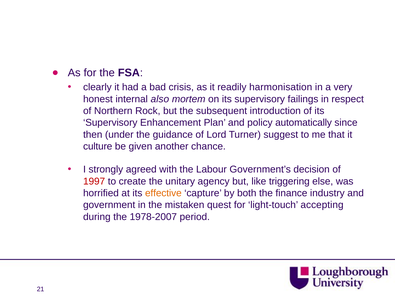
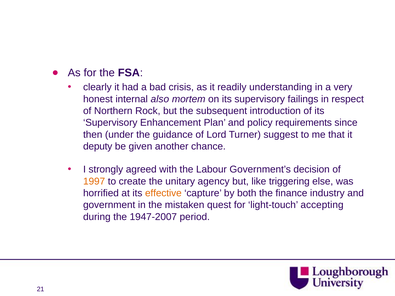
harmonisation: harmonisation -> understanding
automatically: automatically -> requirements
culture: culture -> deputy
1997 colour: red -> orange
1978-2007: 1978-2007 -> 1947-2007
